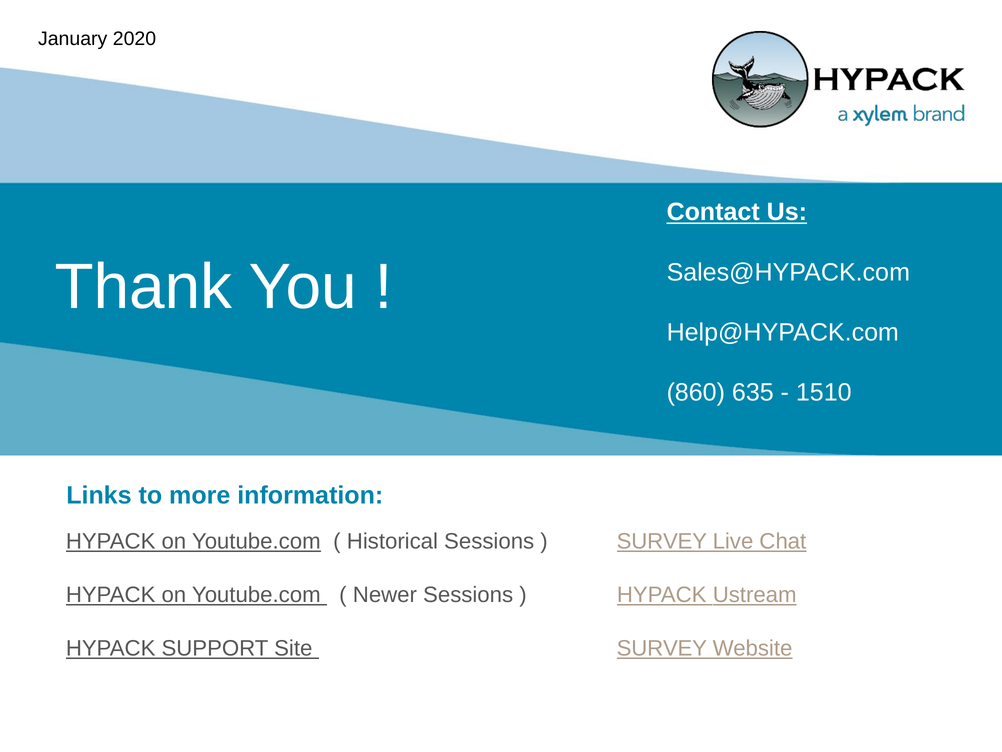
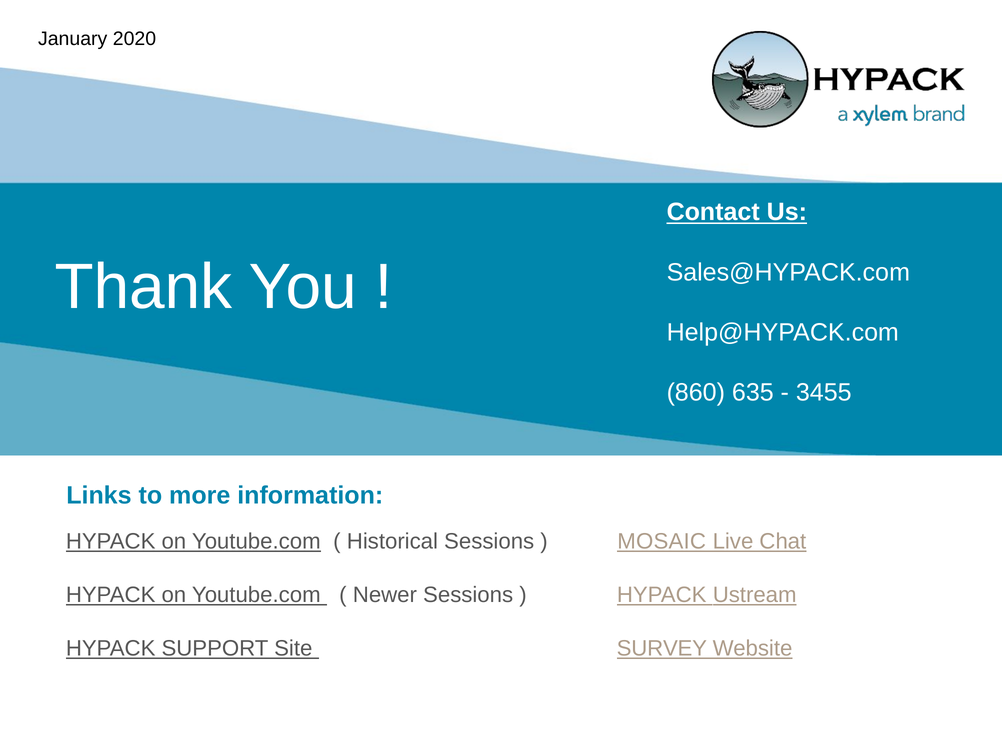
1510: 1510 -> 3455
SURVEY at (662, 541): SURVEY -> MOSAIC
